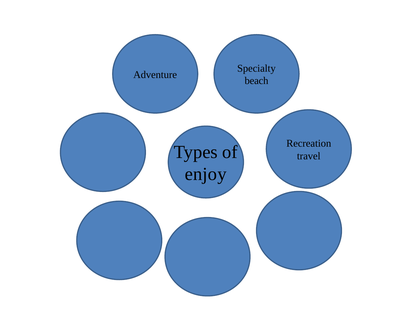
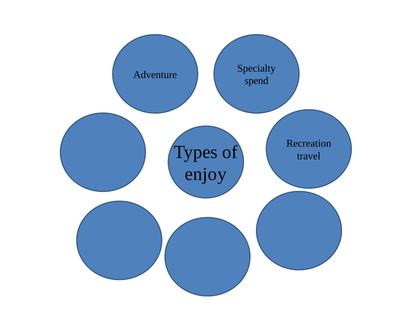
beach: beach -> spend
